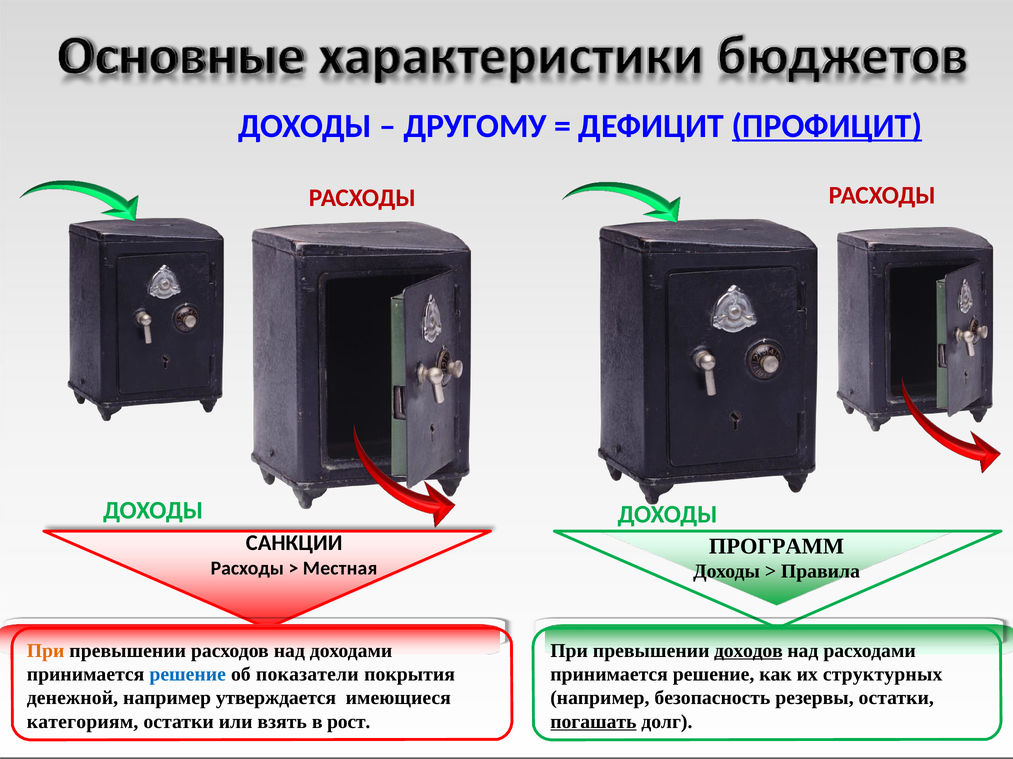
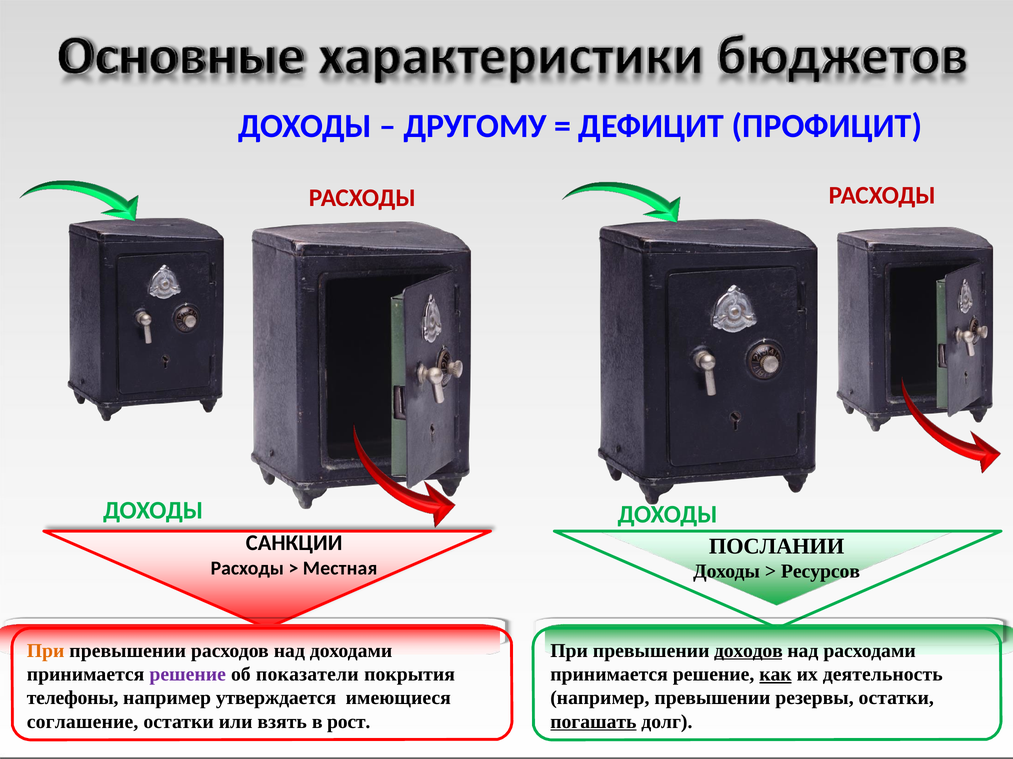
ПРОФИЦИТ underline: present -> none
ПРОГРАММ: ПРОГРАММ -> ПОСЛАНИИ
Правила: Правила -> Ресурсов
решение at (188, 675) colour: blue -> purple
как underline: none -> present
структурных: структурных -> деятельность
денежной: денежной -> телефоны
например безопасность: безопасность -> превышении
категориям: категориям -> соглашение
